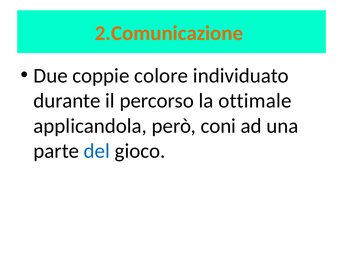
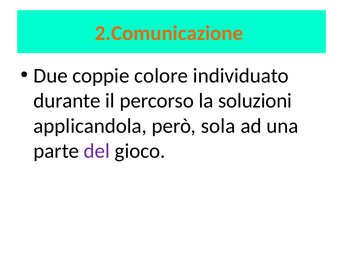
ottimale: ottimale -> soluzioni
coni: coni -> sola
del colour: blue -> purple
